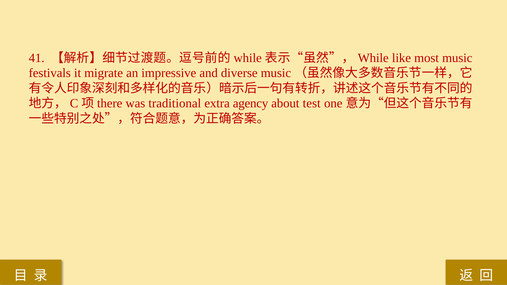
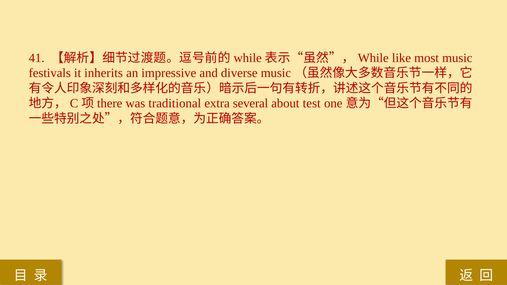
migrate: migrate -> inherits
agency: agency -> several
